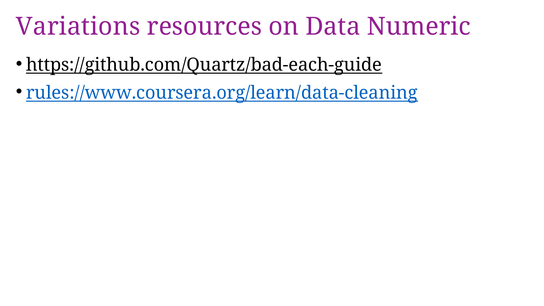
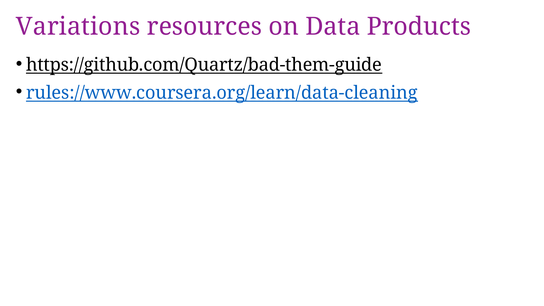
Numeric: Numeric -> Products
https://github.com/Quartz/bad-each-guide: https://github.com/Quartz/bad-each-guide -> https://github.com/Quartz/bad-them-guide
